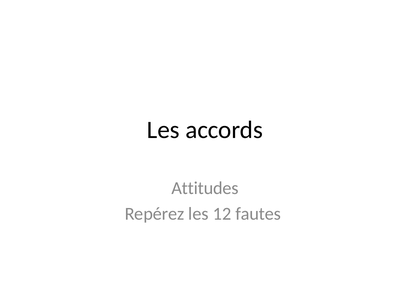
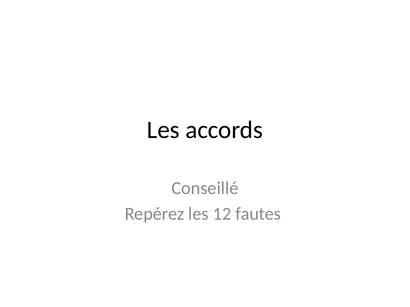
Attitudes: Attitudes -> Conseillé
